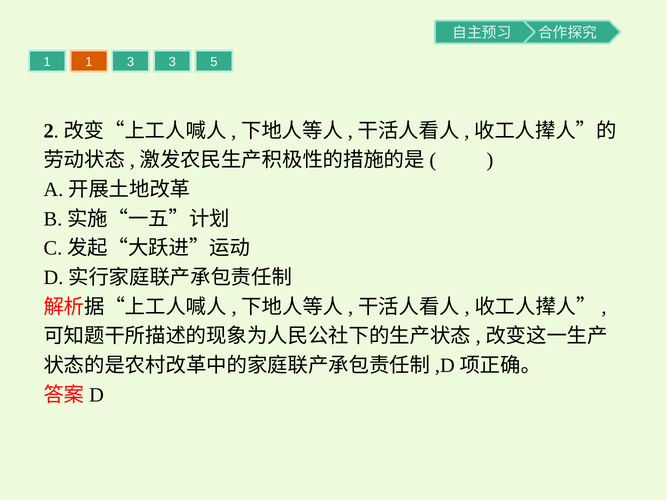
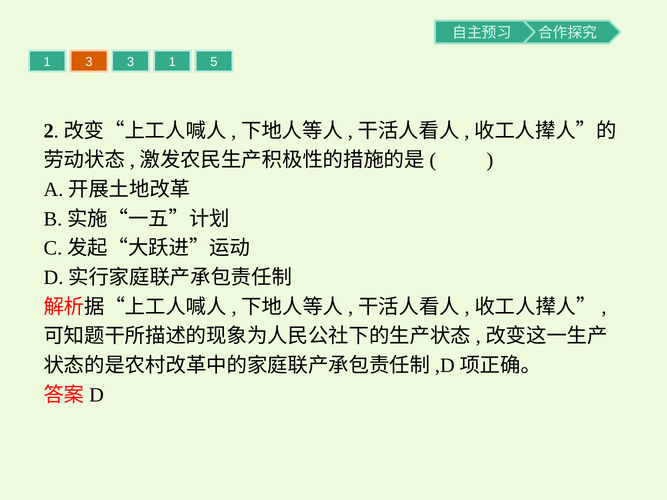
1 1: 1 -> 3
3 3: 3 -> 1
